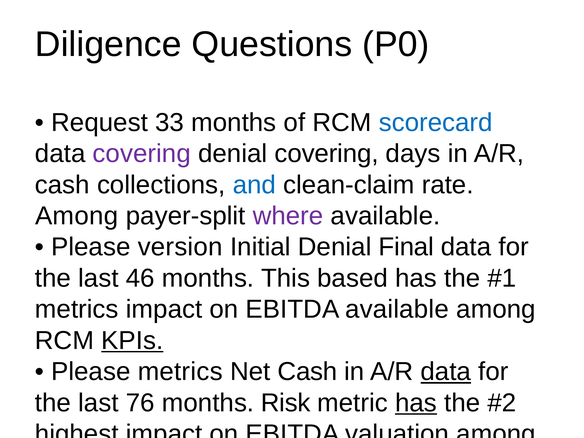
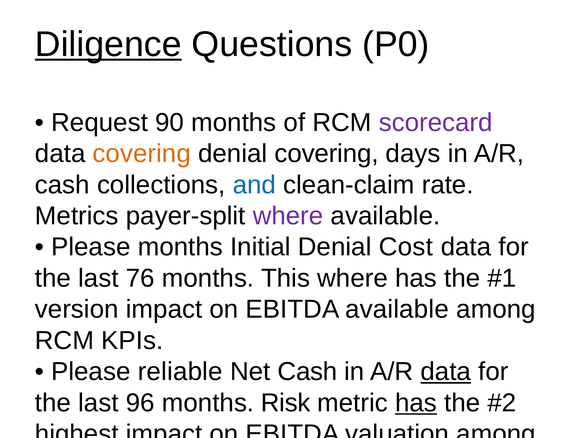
Diligence underline: none -> present
33: 33 -> 90
scorecard colour: blue -> purple
covering at (142, 154) colour: purple -> orange
Among at (77, 216): Among -> Metrics
Please version: version -> months
Denial Final: Final -> Cost
46: 46 -> 76
This based: based -> where
metrics at (77, 309): metrics -> version
KPIs at (132, 341) underline: present -> none
Please metrics: metrics -> reliable
76: 76 -> 96
